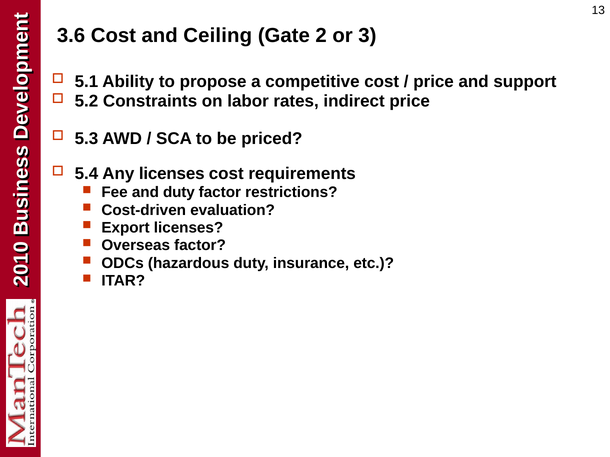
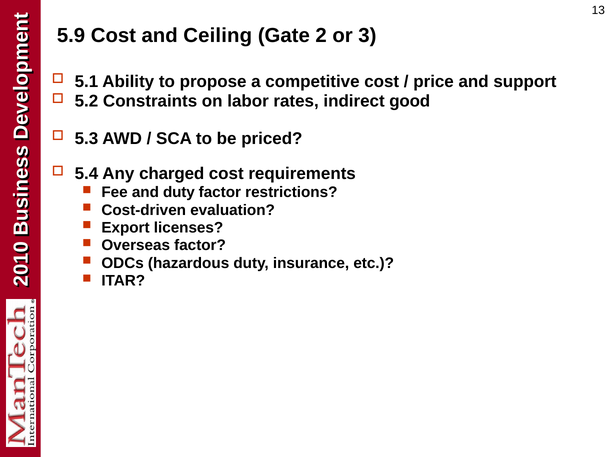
3.6: 3.6 -> 5.9
indirect price: price -> good
Any licenses: licenses -> charged
